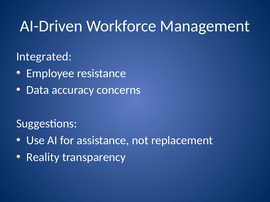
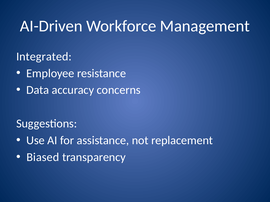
Reality: Reality -> Biased
